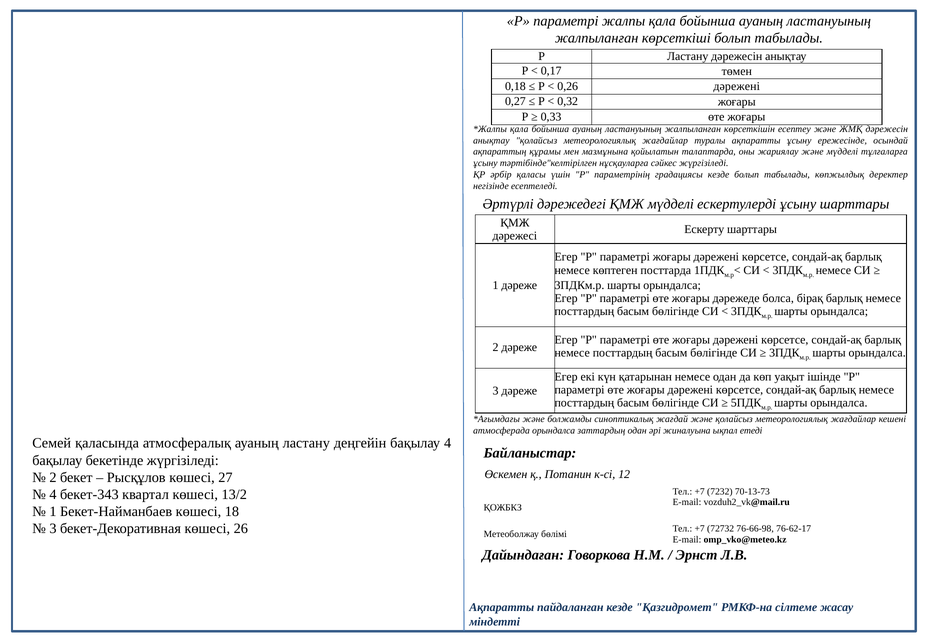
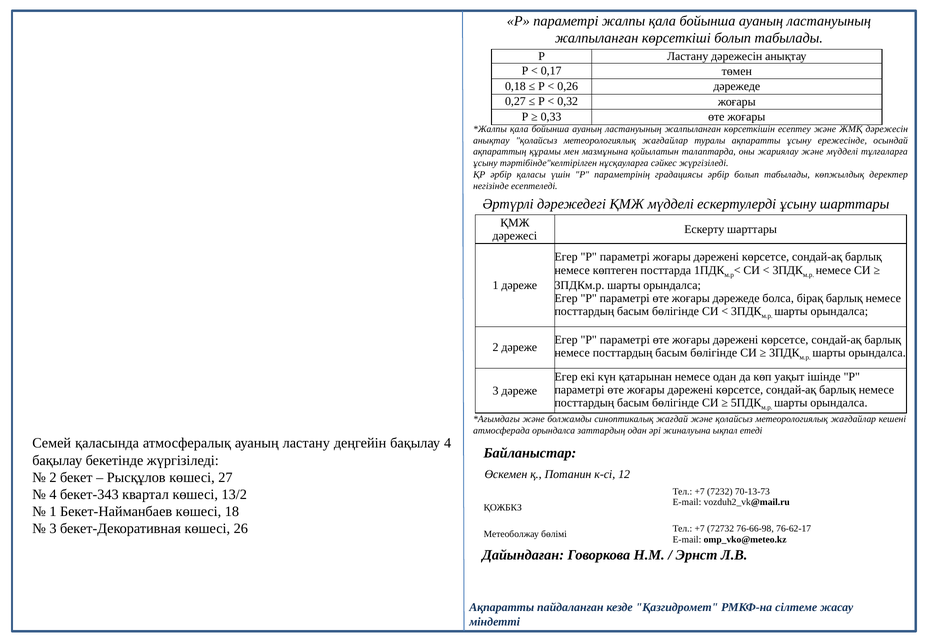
0,26 дәрежені: дәрежені -> дәрежеде
градациясы кезде: кезде -> әрбір
